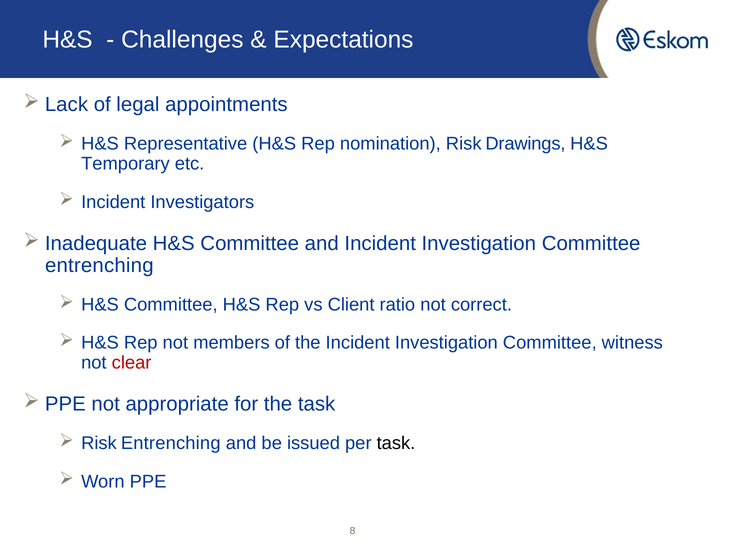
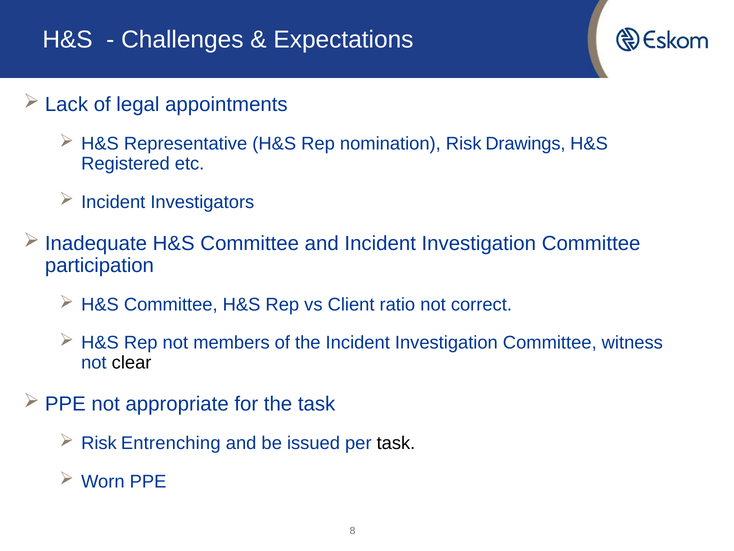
Temporary: Temporary -> Registered
entrenching at (99, 265): entrenching -> participation
clear colour: red -> black
